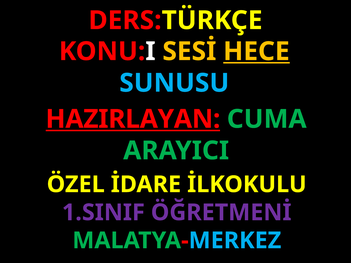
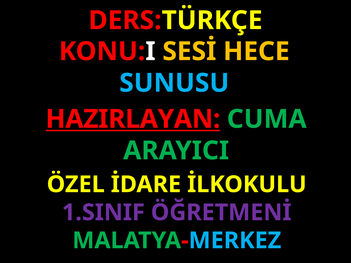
HECE underline: present -> none
